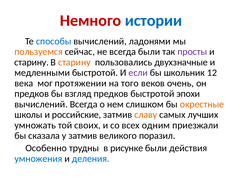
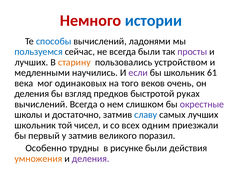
пользуемся colour: orange -> blue
старину at (32, 62): старину -> лучших
двухзначные: двухзначные -> устройством
медленными быстротой: быстротой -> научились
12: 12 -> 61
протяжении: протяжении -> одинаковых
предков at (32, 94): предков -> деления
эпохи: эпохи -> руках
окрестные colour: orange -> purple
российские: российские -> достаточно
славу colour: orange -> blue
умножать at (35, 126): умножать -> школьник
своих: своих -> чисел
сказала: сказала -> первый
умножения colour: blue -> orange
деления at (91, 159) colour: blue -> purple
